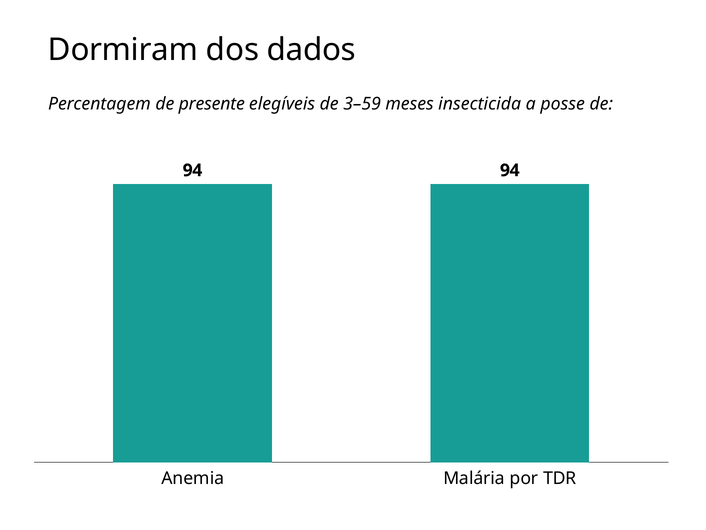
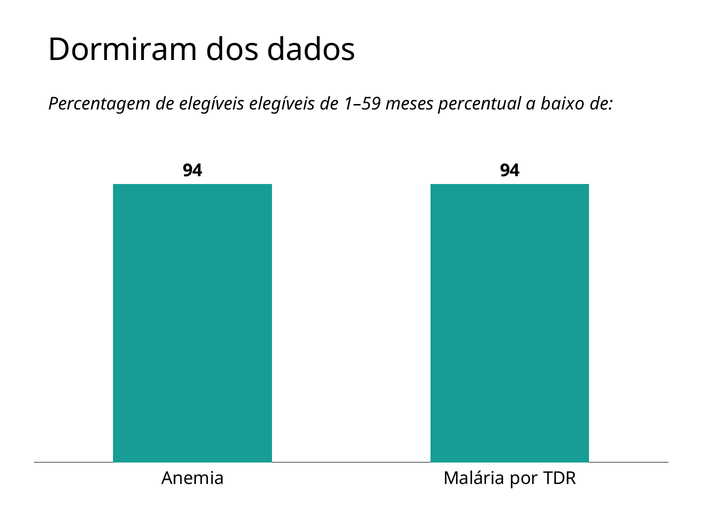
de presente: presente -> elegíveis
3–59: 3–59 -> 1–59
insecticida: insecticida -> percentual
posse: posse -> baixo
